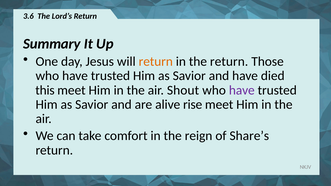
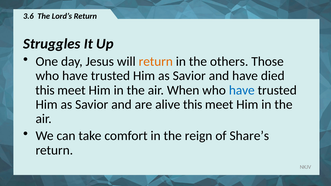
Summary: Summary -> Struggles
the return: return -> others
Shout: Shout -> When
have at (242, 90) colour: purple -> blue
alive rise: rise -> this
